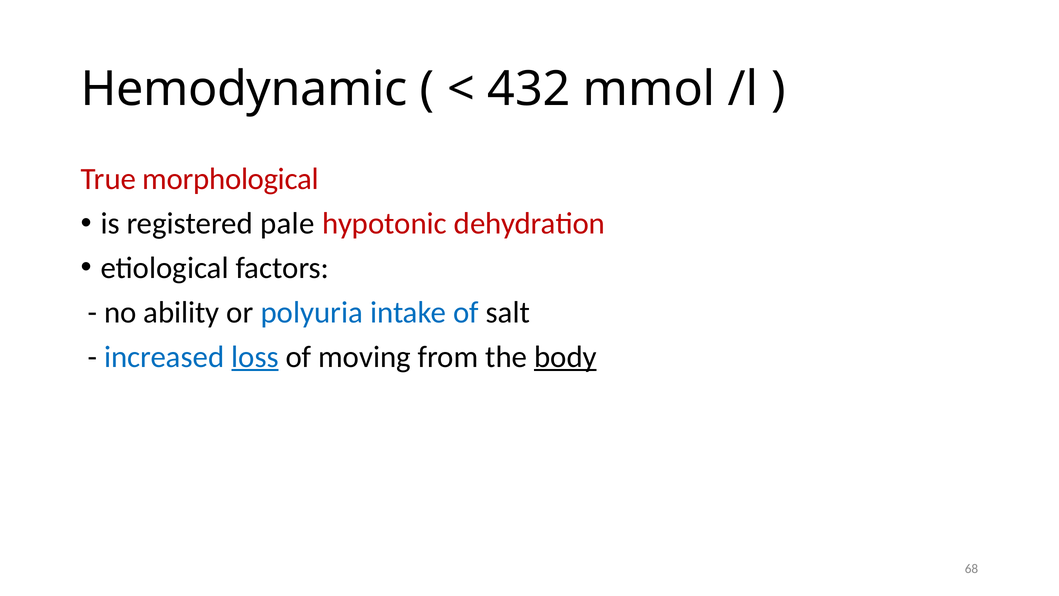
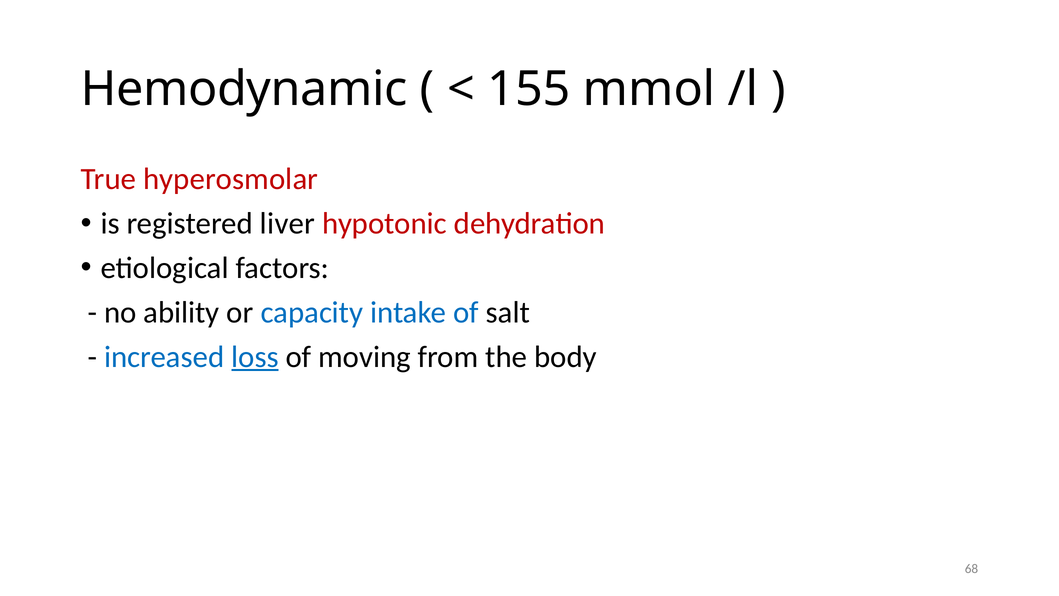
432: 432 -> 155
morphological: morphological -> hyperosmolar
pale: pale -> liver
polyuria: polyuria -> capacity
body underline: present -> none
